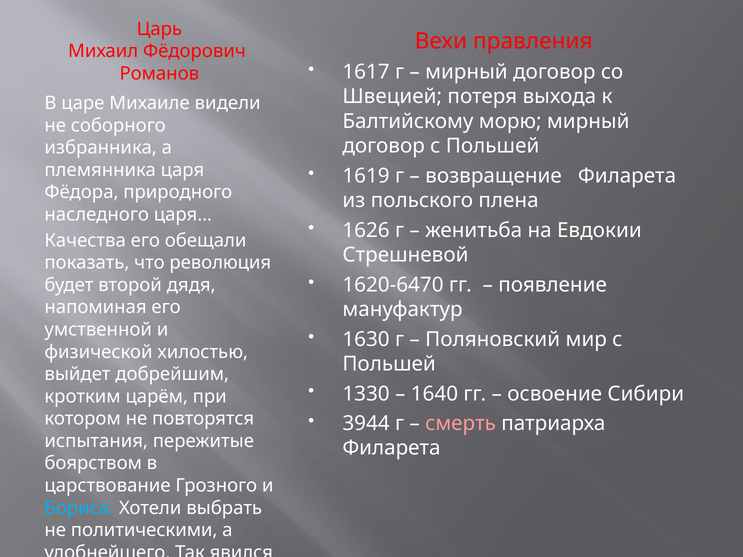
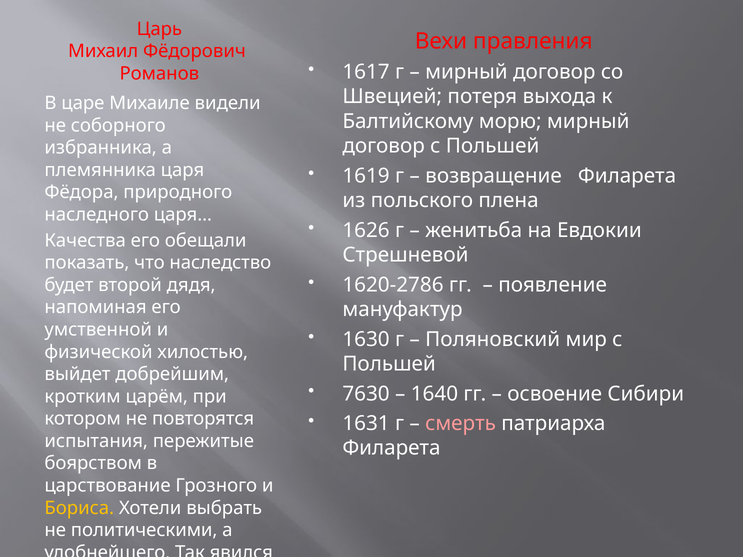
революция: революция -> наследство
1620-6470: 1620-6470 -> 1620-2786
1330: 1330 -> 7630
3944: 3944 -> 1631
Бориса colour: light blue -> yellow
